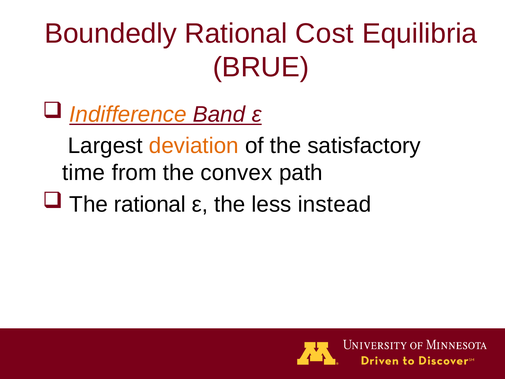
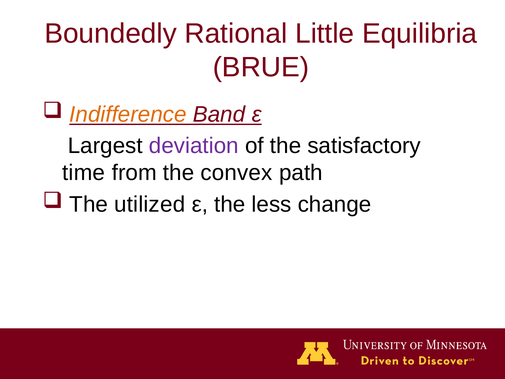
Cost: Cost -> Little
deviation colour: orange -> purple
The rational: rational -> utilized
instead: instead -> change
